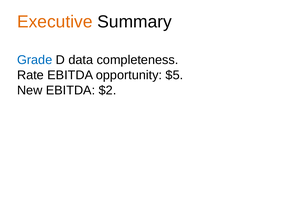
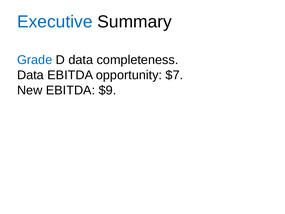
Executive colour: orange -> blue
Rate at (30, 75): Rate -> Data
$5: $5 -> $7
$2: $2 -> $9
